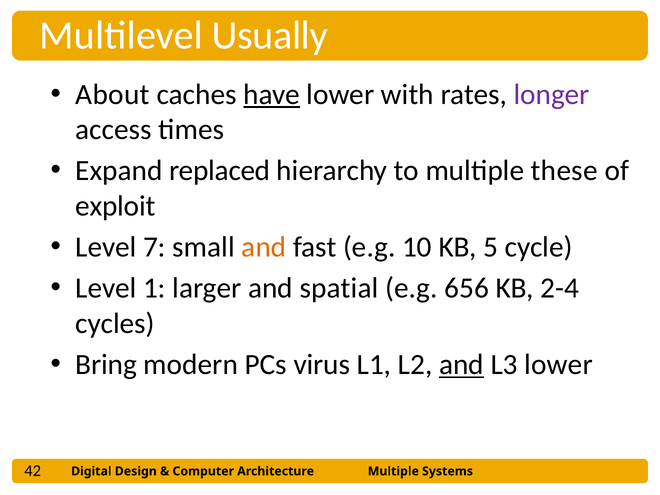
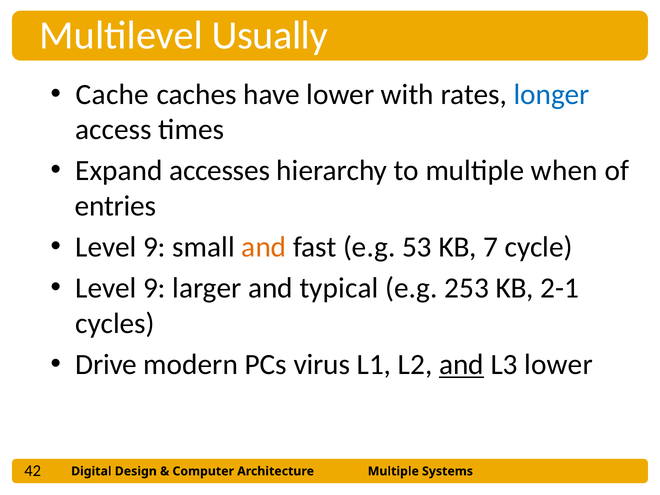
About: About -> Cache
have underline: present -> none
longer colour: purple -> blue
replaced: replaced -> accesses
these: these -> when
exploit: exploit -> entries
7 at (154, 247): 7 -> 9
10: 10 -> 53
5: 5 -> 7
1 at (154, 288): 1 -> 9
spatial: spatial -> typical
656: 656 -> 253
2-4: 2-4 -> 2-1
Bring: Bring -> Drive
